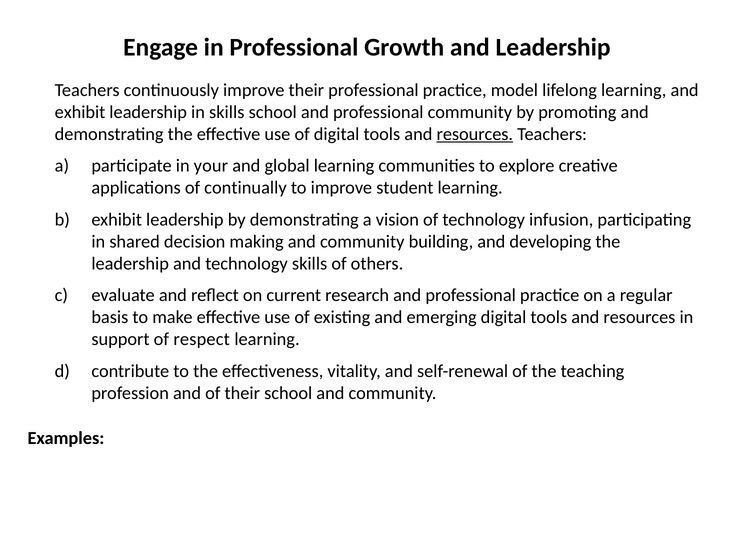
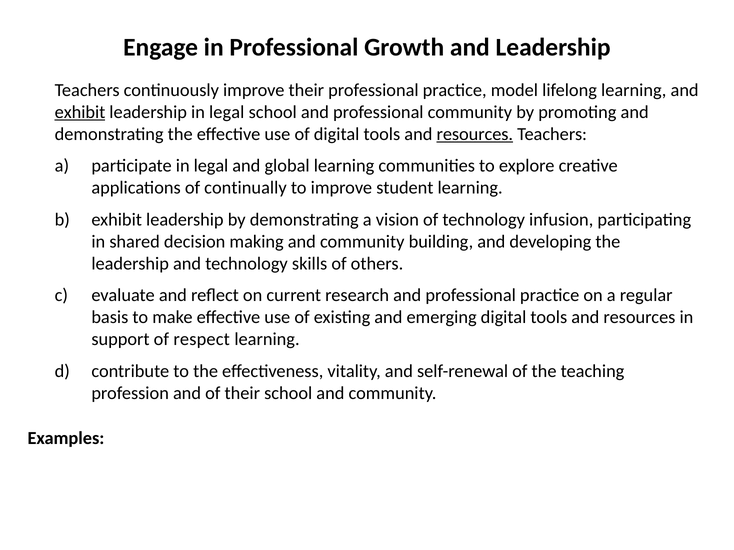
exhibit at (80, 112) underline: none -> present
leadership in skills: skills -> legal
participate in your: your -> legal
